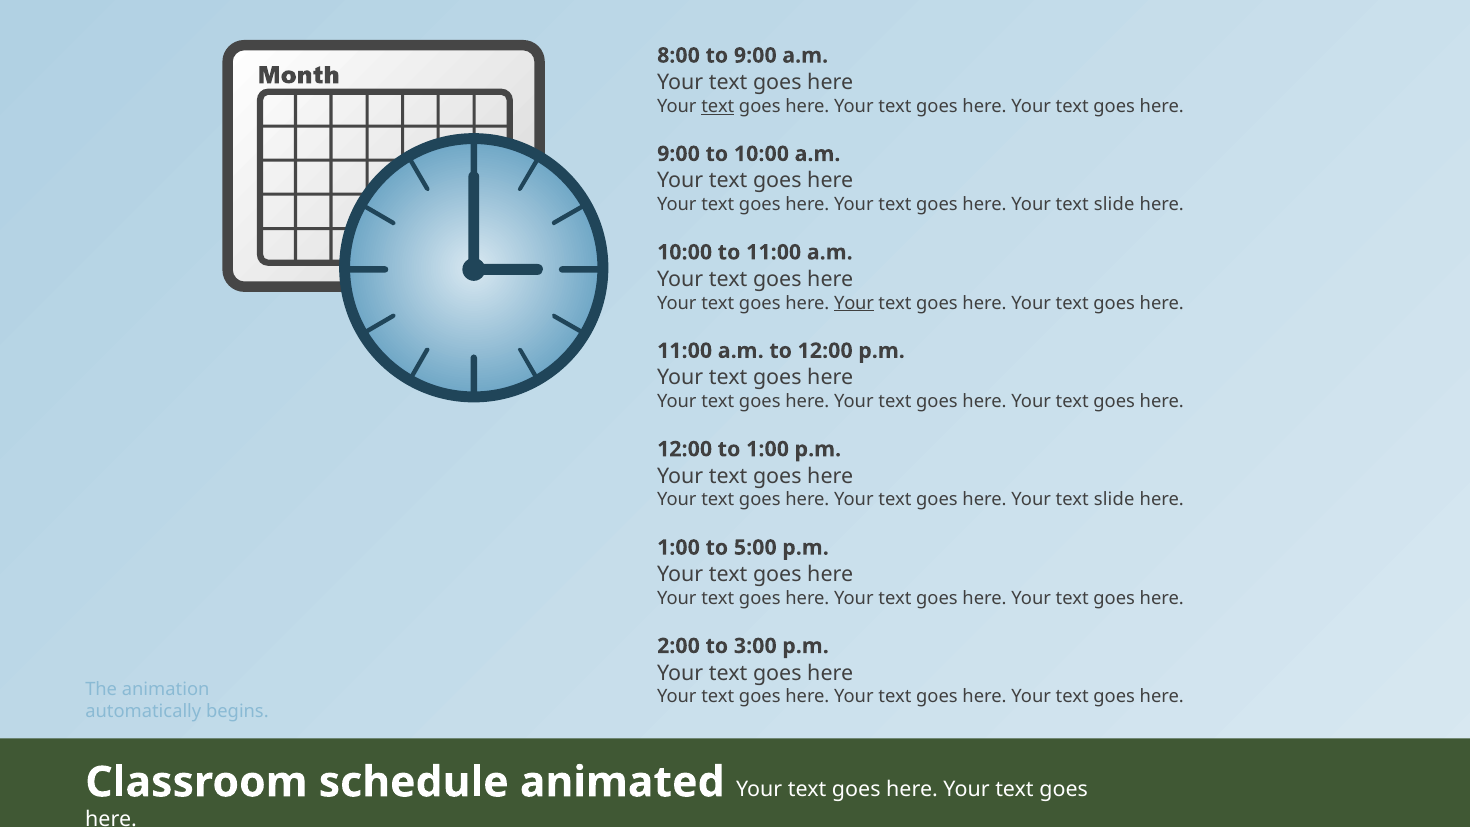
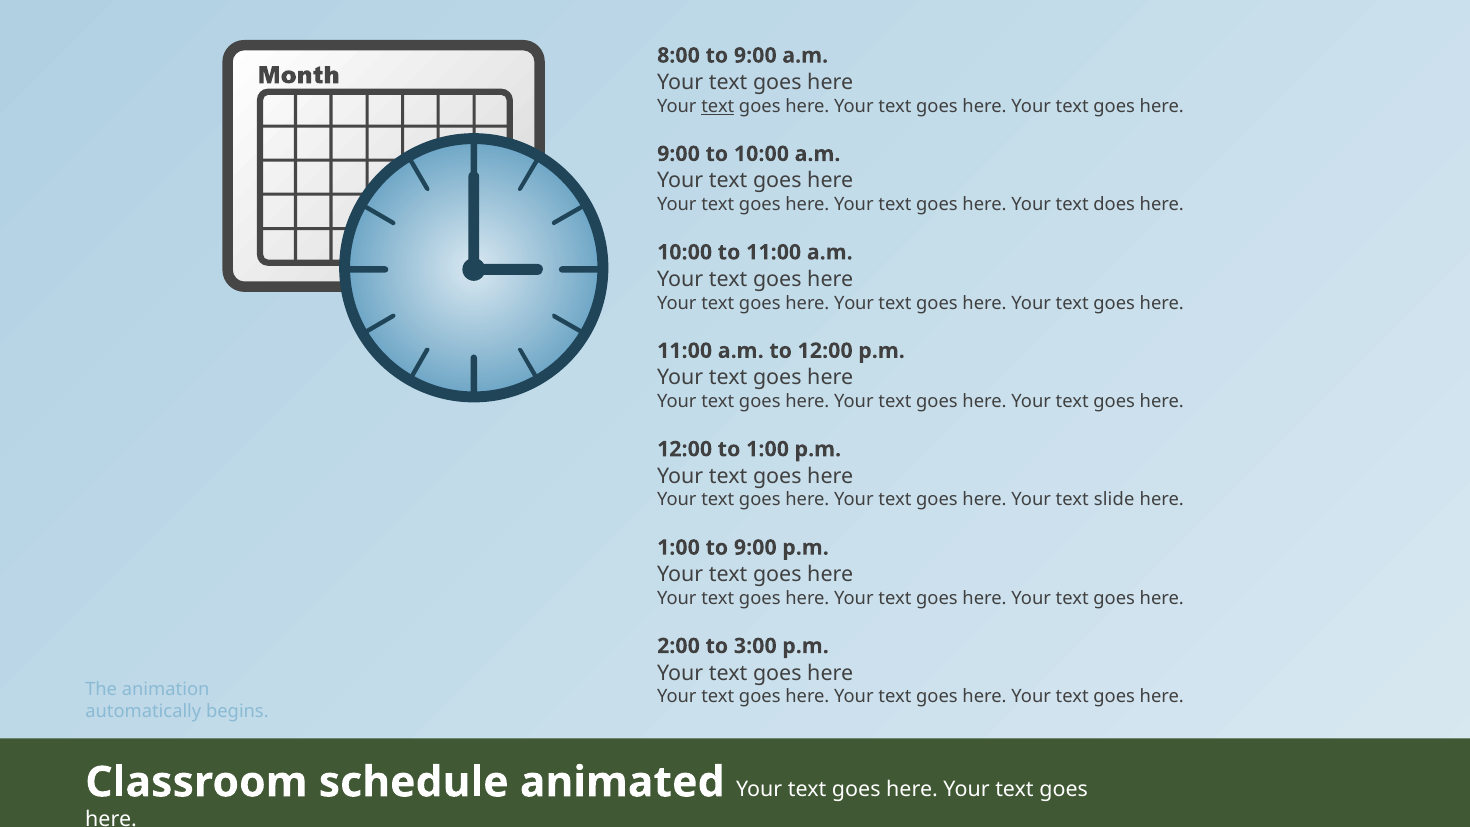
slide at (1114, 205): slide -> does
Your at (854, 303) underline: present -> none
1:00 to 5:00: 5:00 -> 9:00
